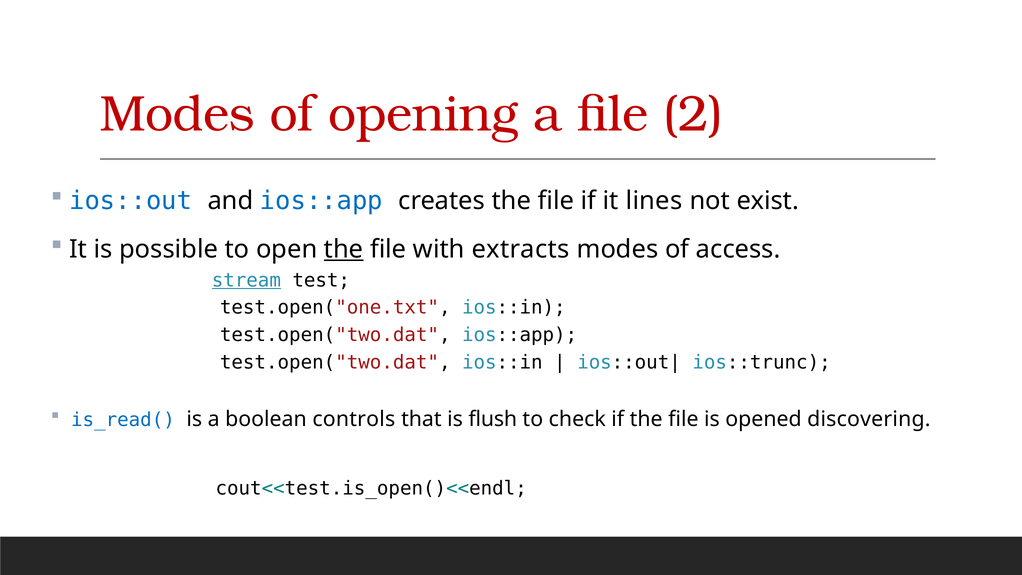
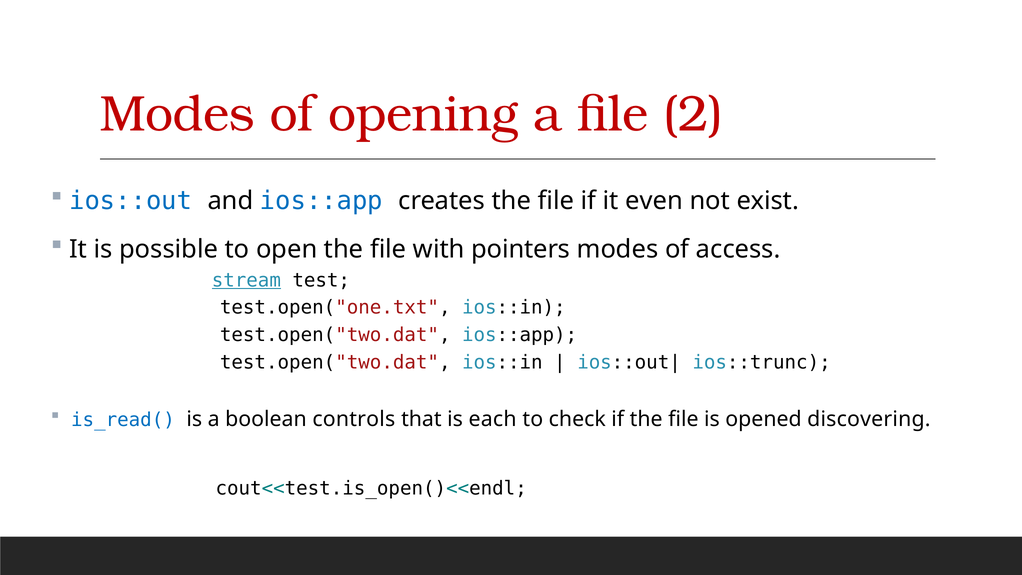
lines: lines -> even
the at (344, 249) underline: present -> none
extracts: extracts -> pointers
flush: flush -> each
